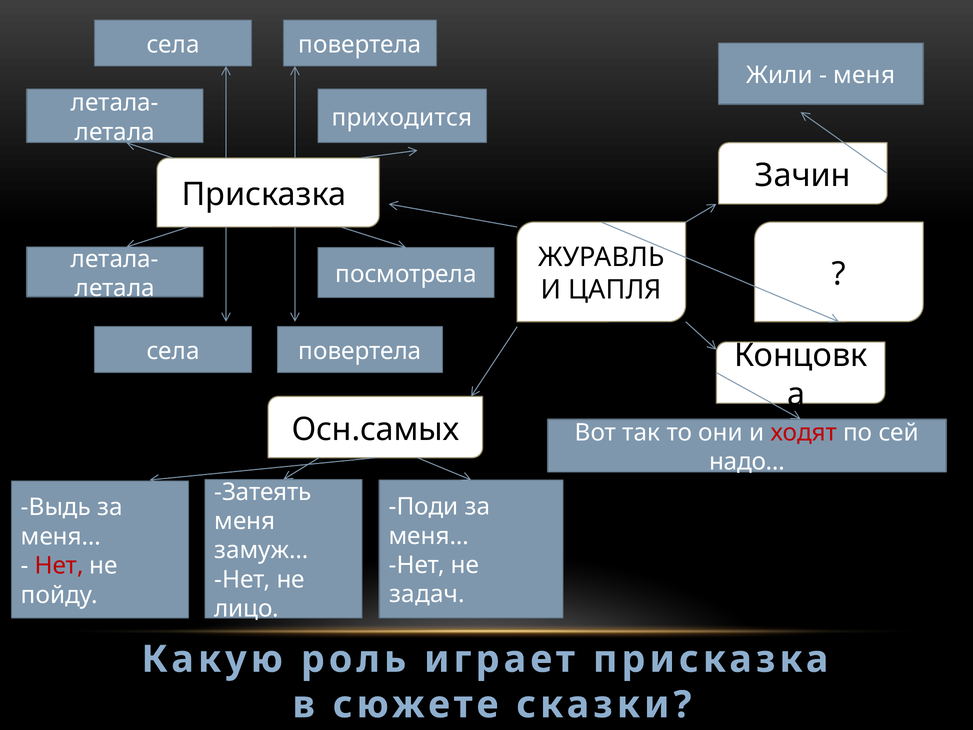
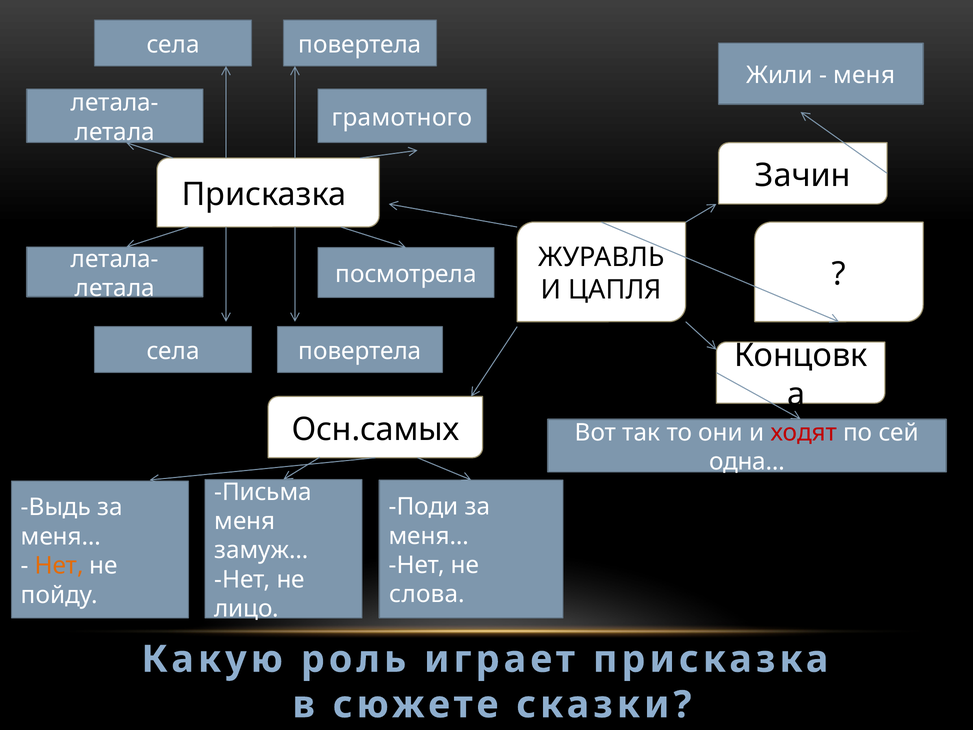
приходится: приходится -> грамотного
надо…: надо… -> одна…
Затеять: Затеять -> Письма
Нет at (59, 566) colour: red -> orange
задач: задач -> слова
